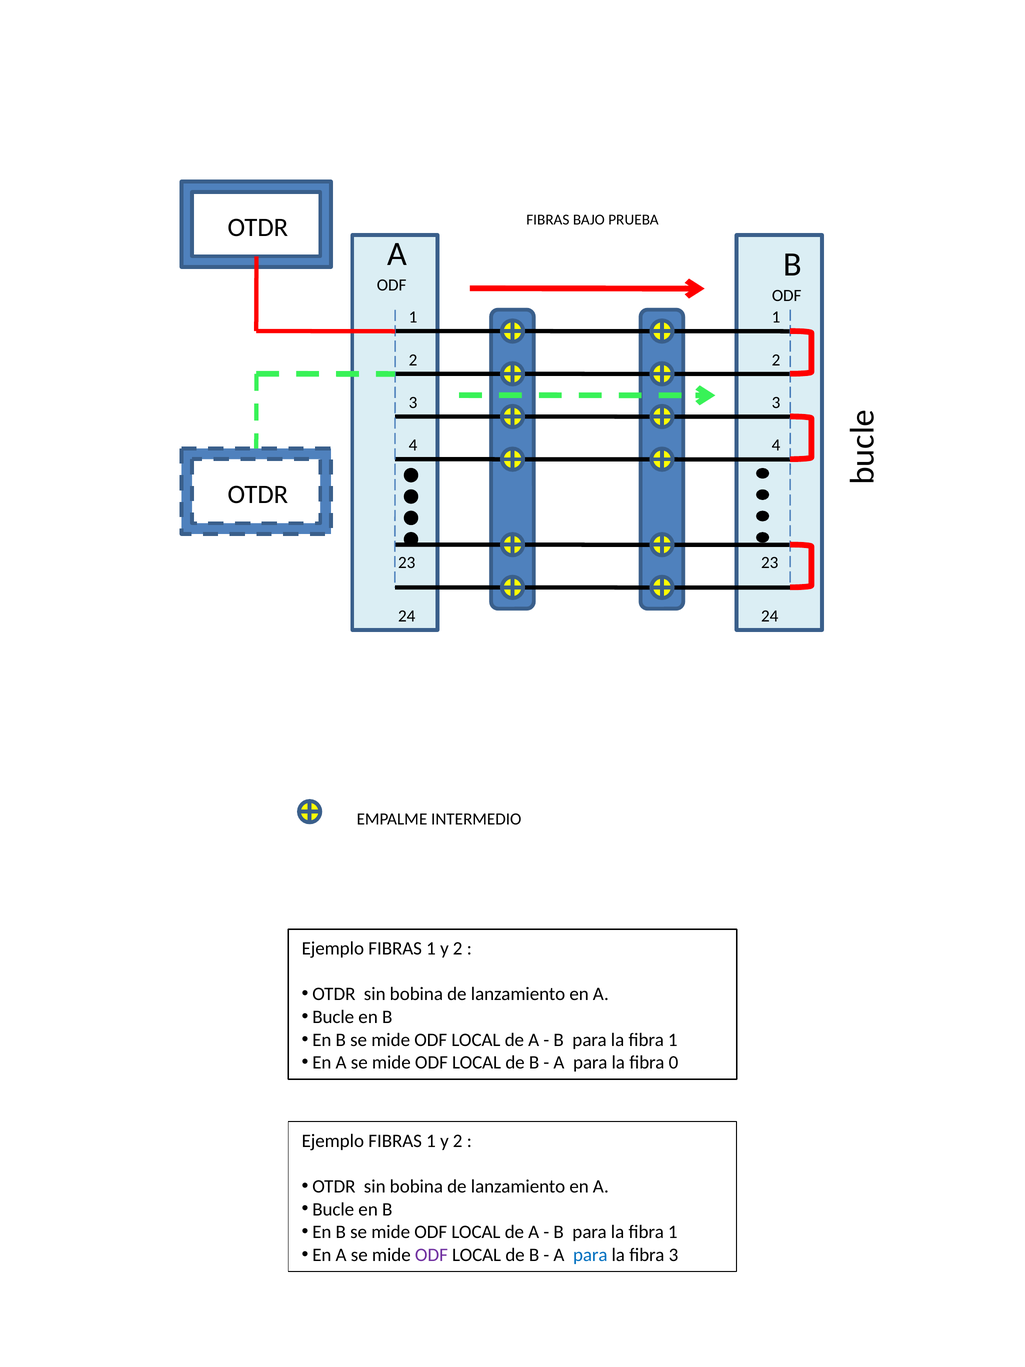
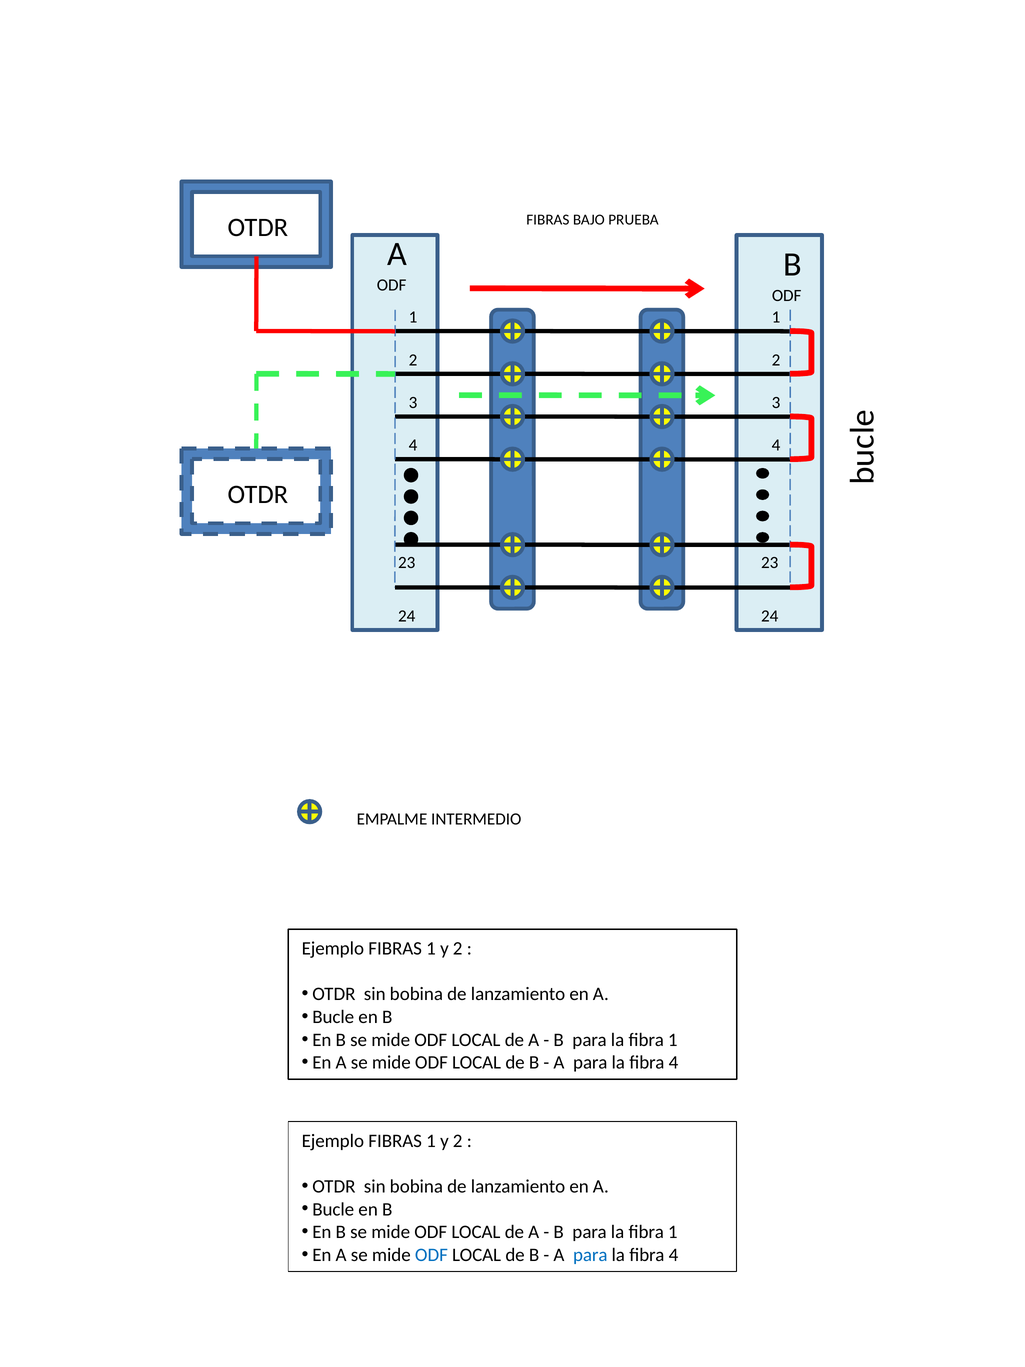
0 at (673, 1062): 0 -> 4
ODF at (431, 1255) colour: purple -> blue
3 at (673, 1255): 3 -> 4
